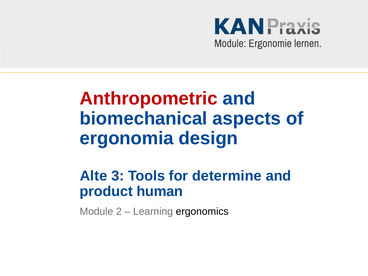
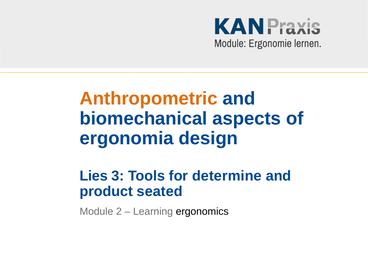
Anthropometric colour: red -> orange
Alte: Alte -> Lies
human: human -> seated
